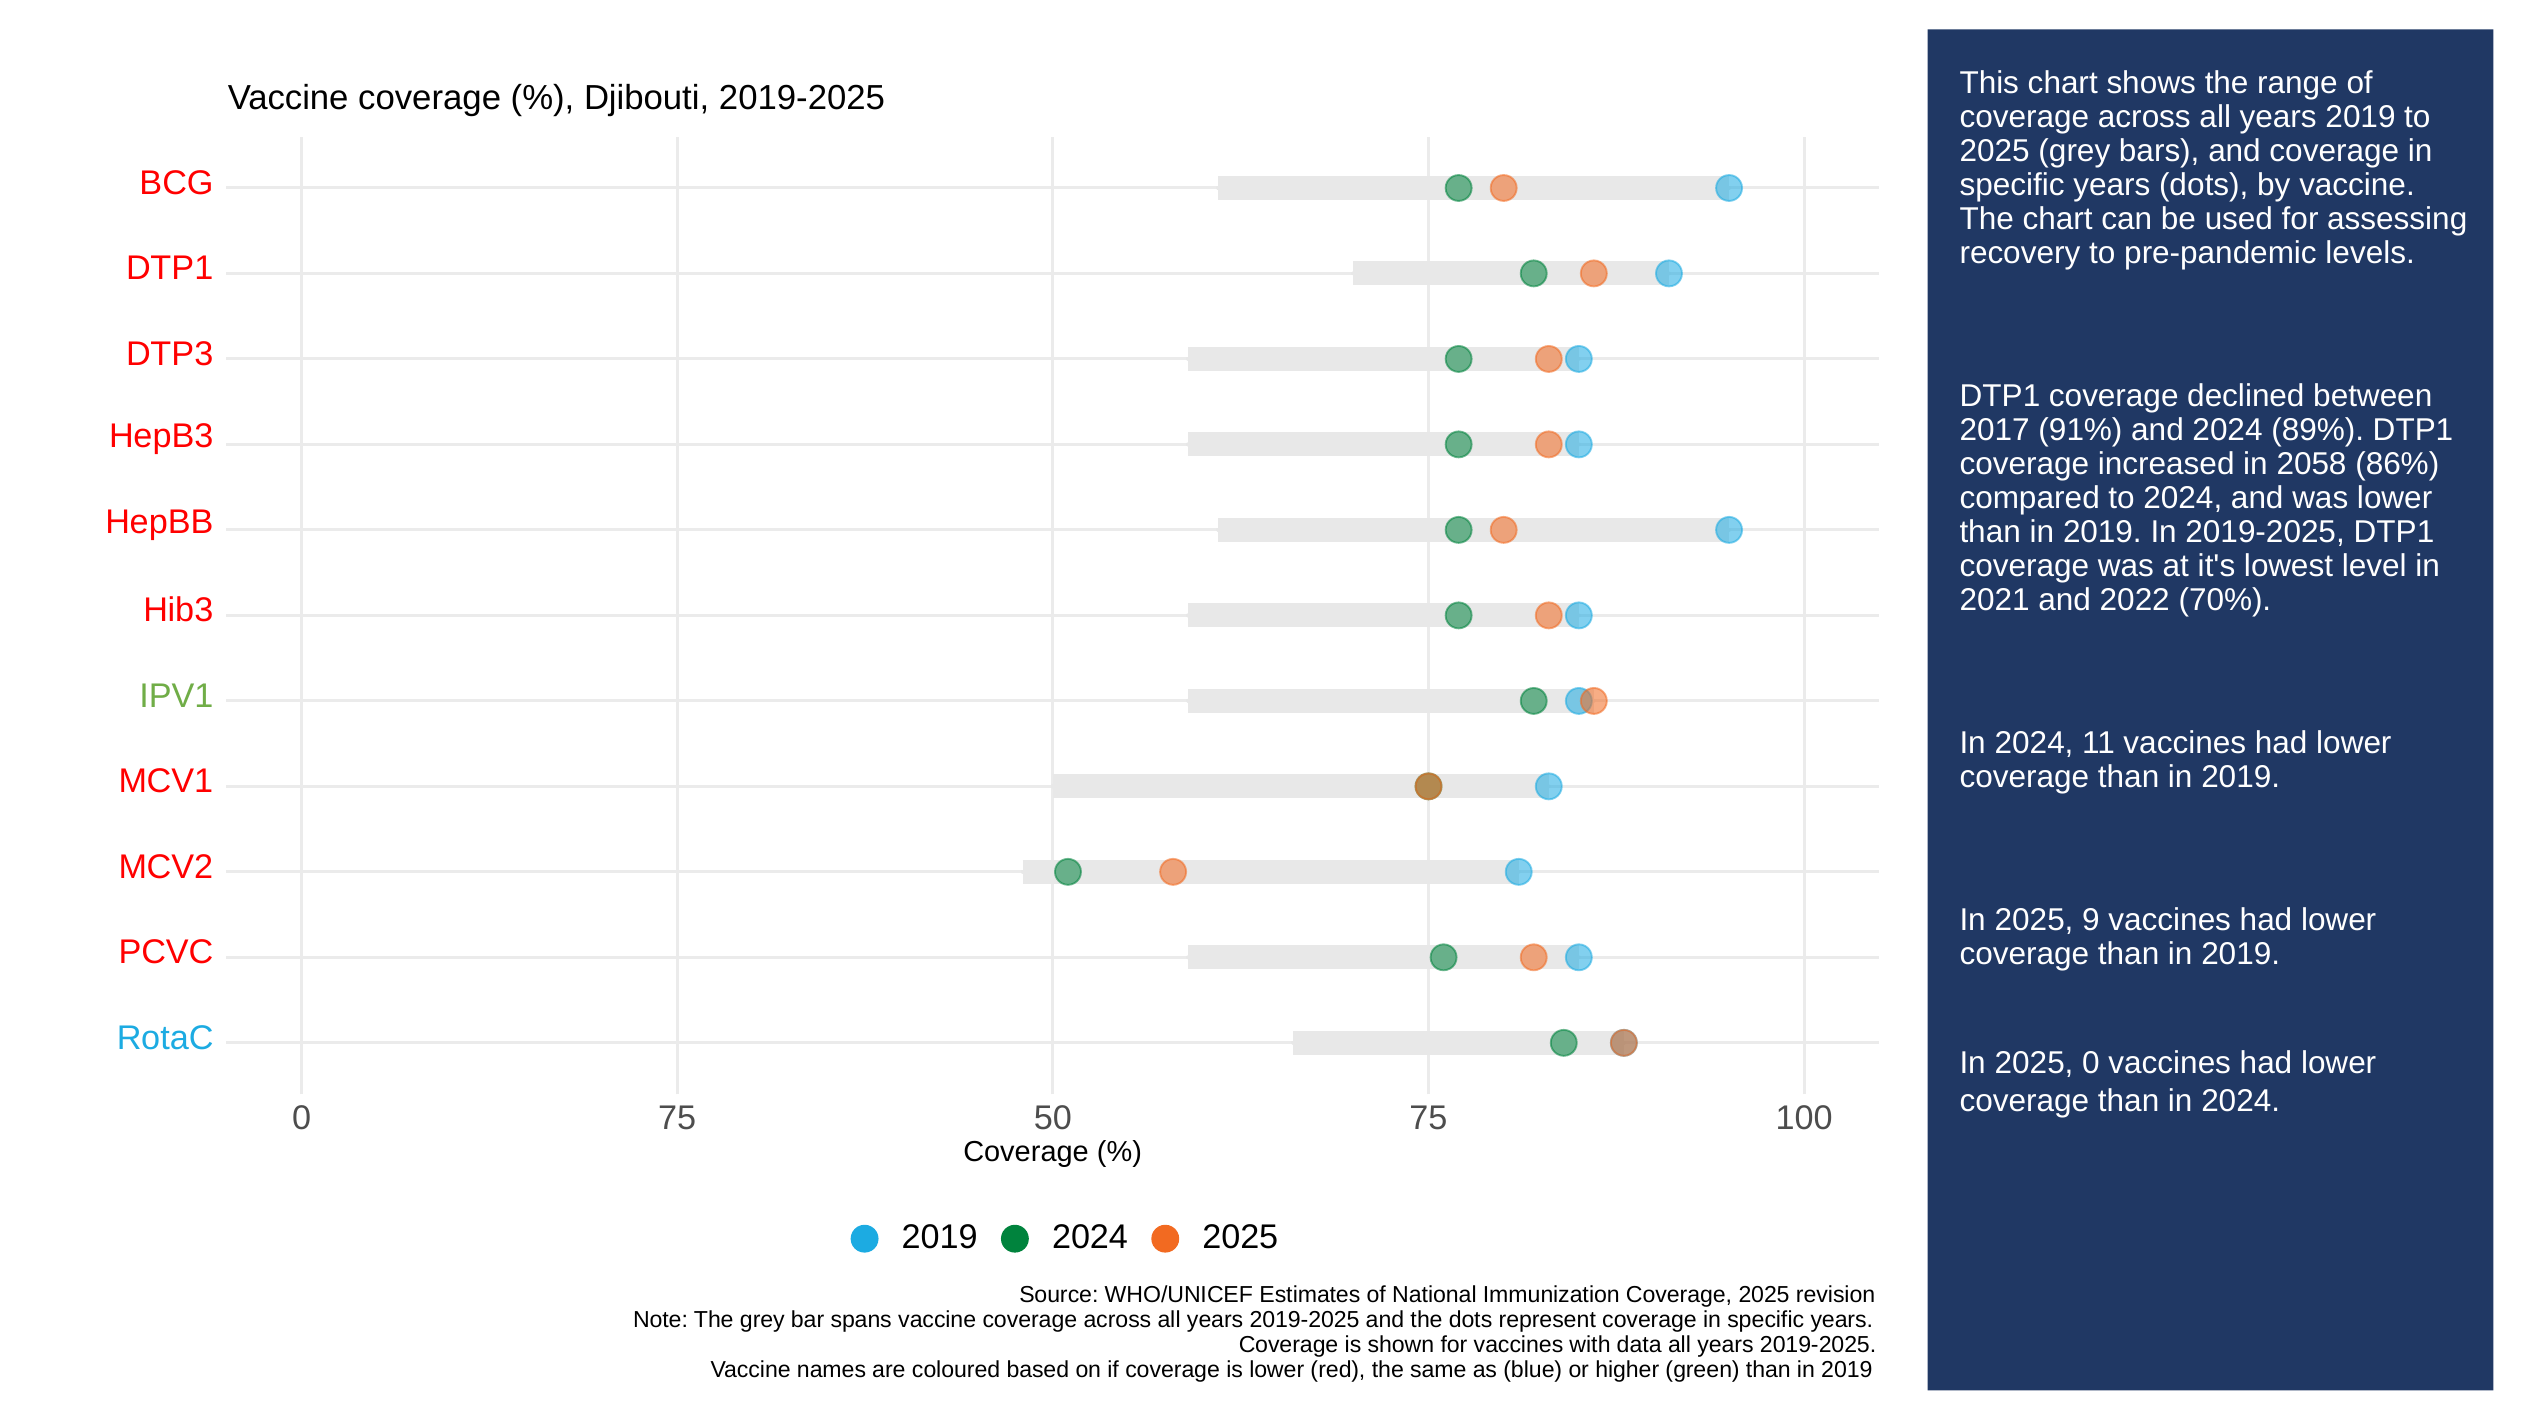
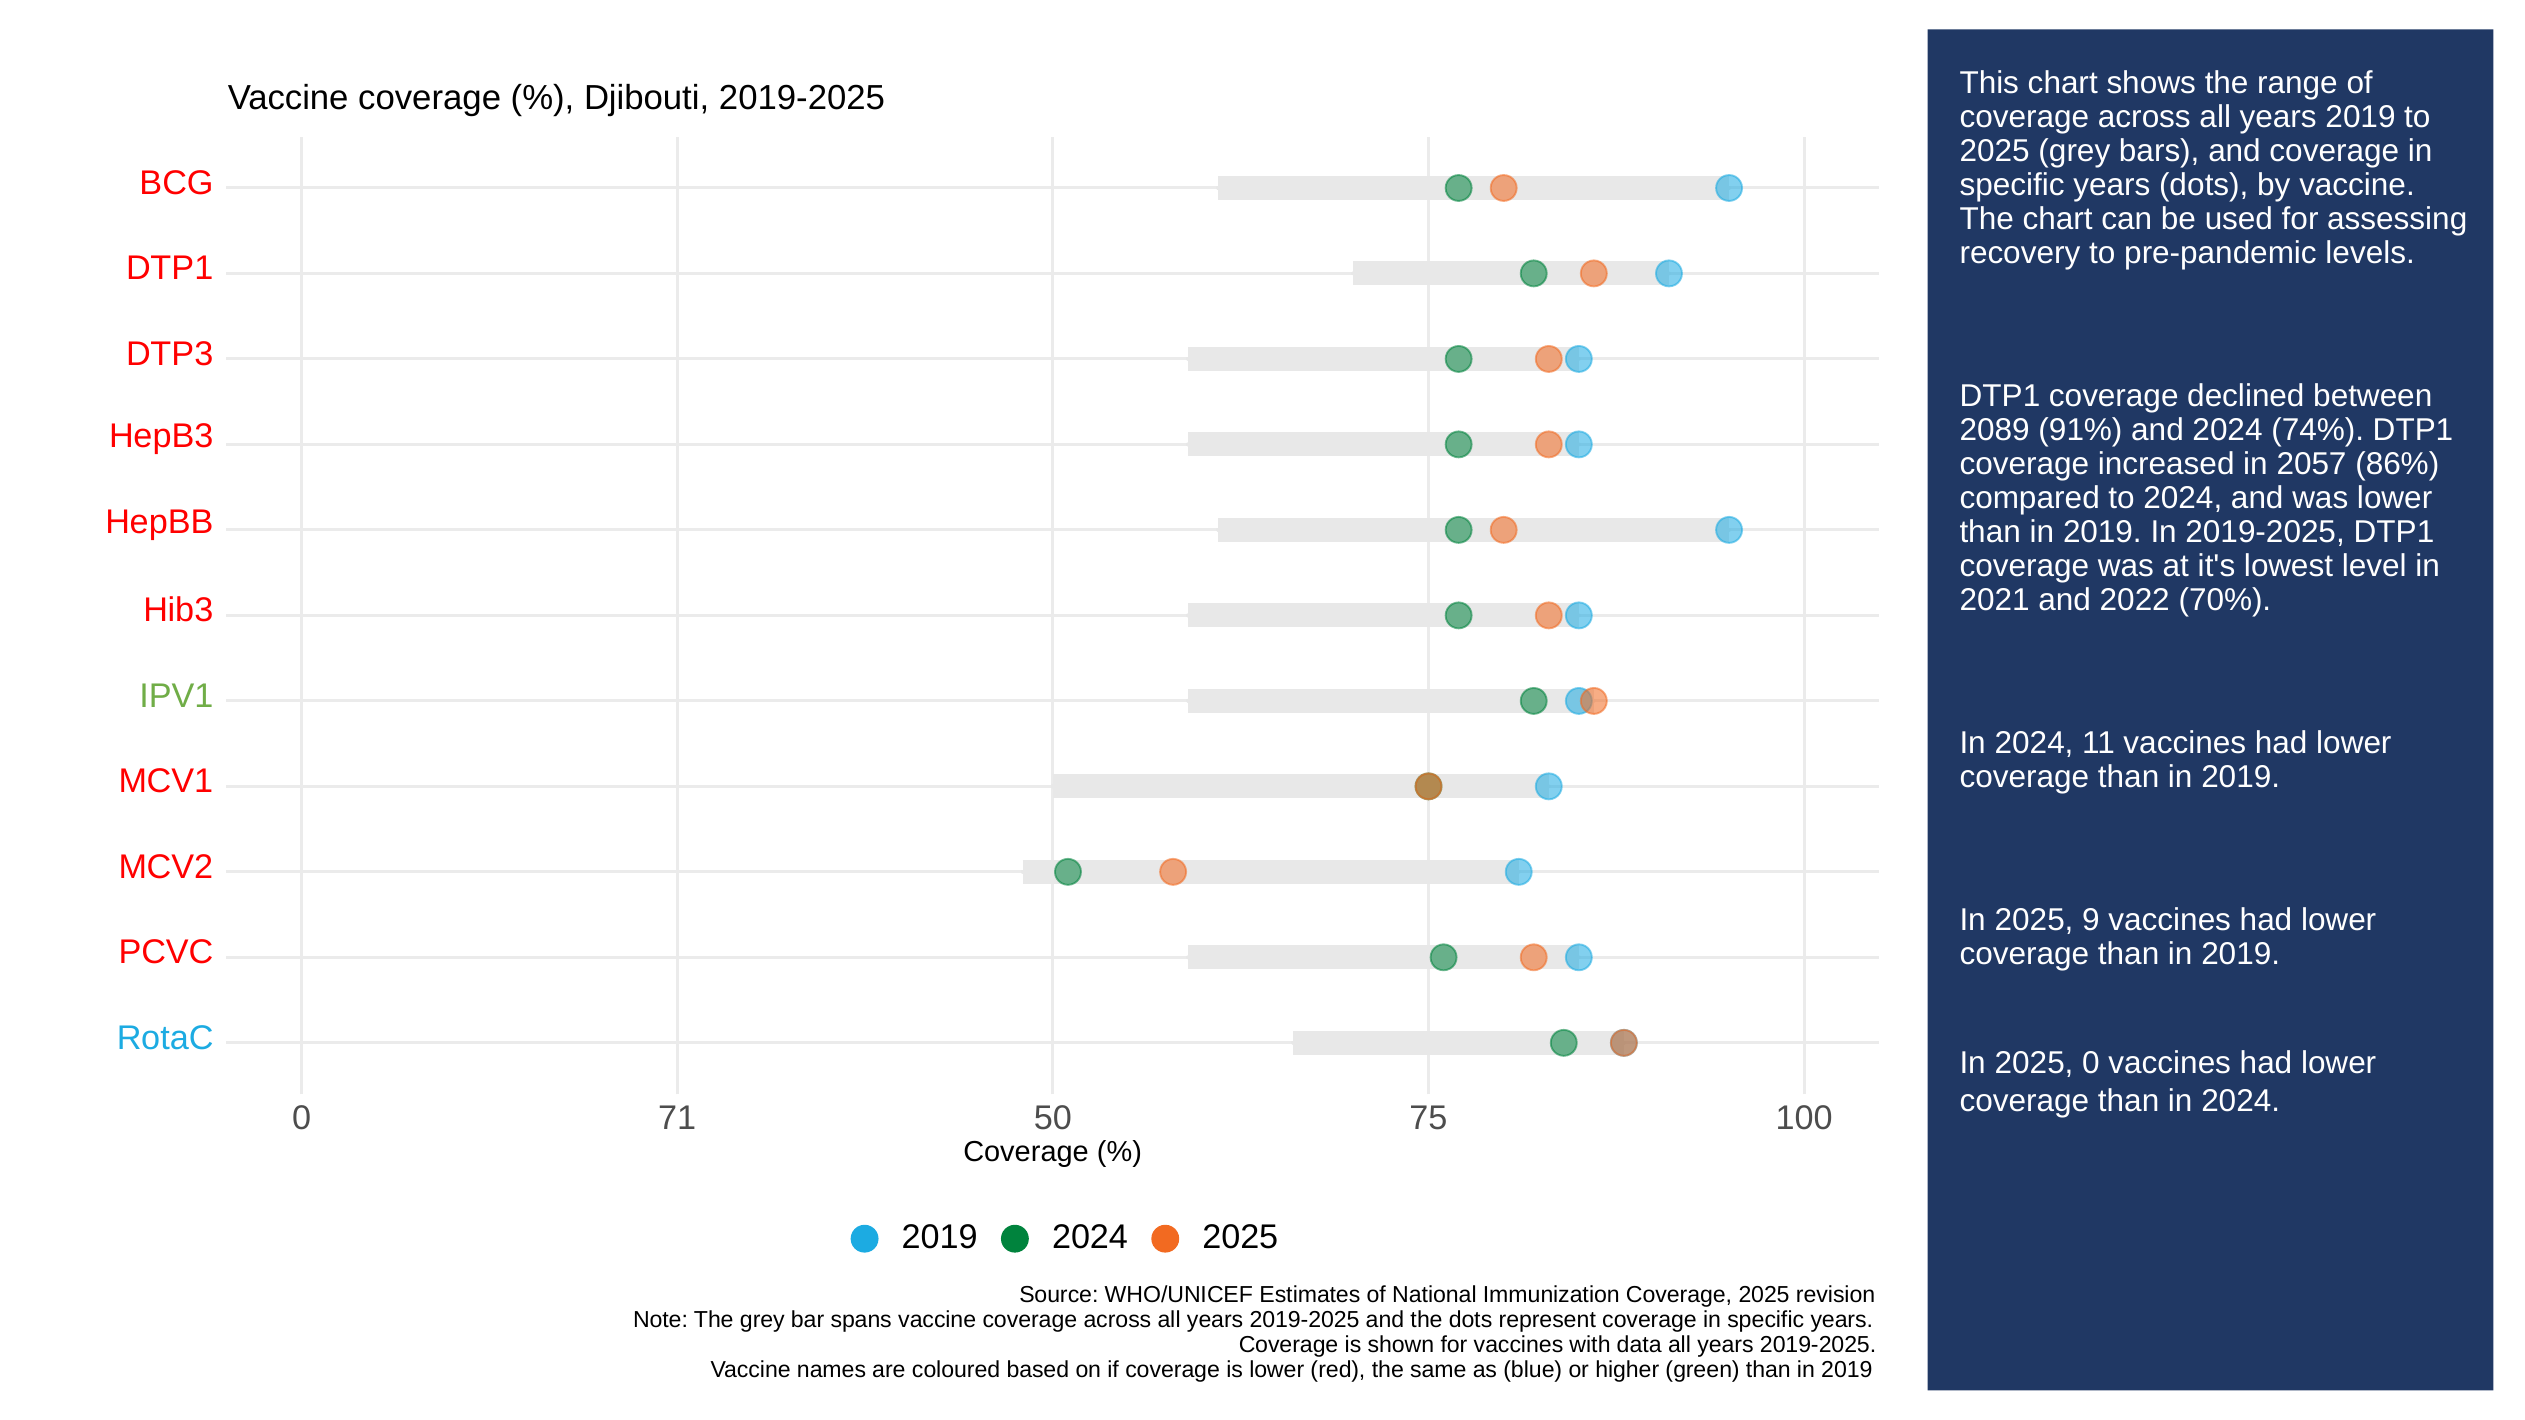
2017: 2017 -> 2089
89%: 89% -> 74%
2058: 2058 -> 2057
0 75: 75 -> 71
